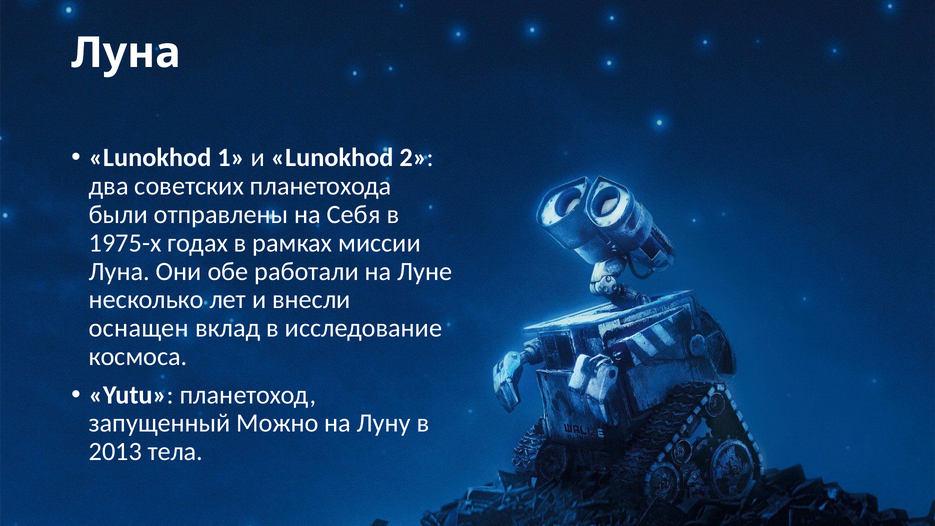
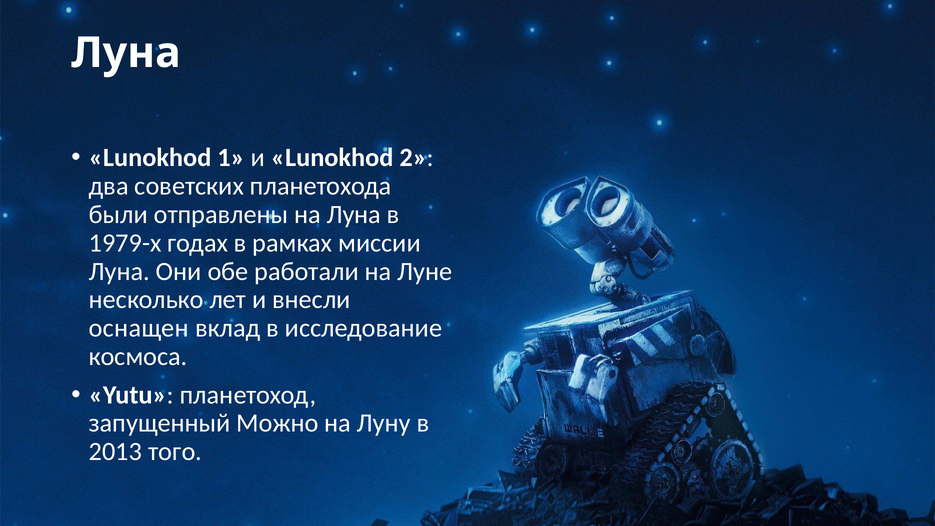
на Себя: Себя -> Луна
1975-х: 1975-х -> 1979-х
тела: тела -> того
